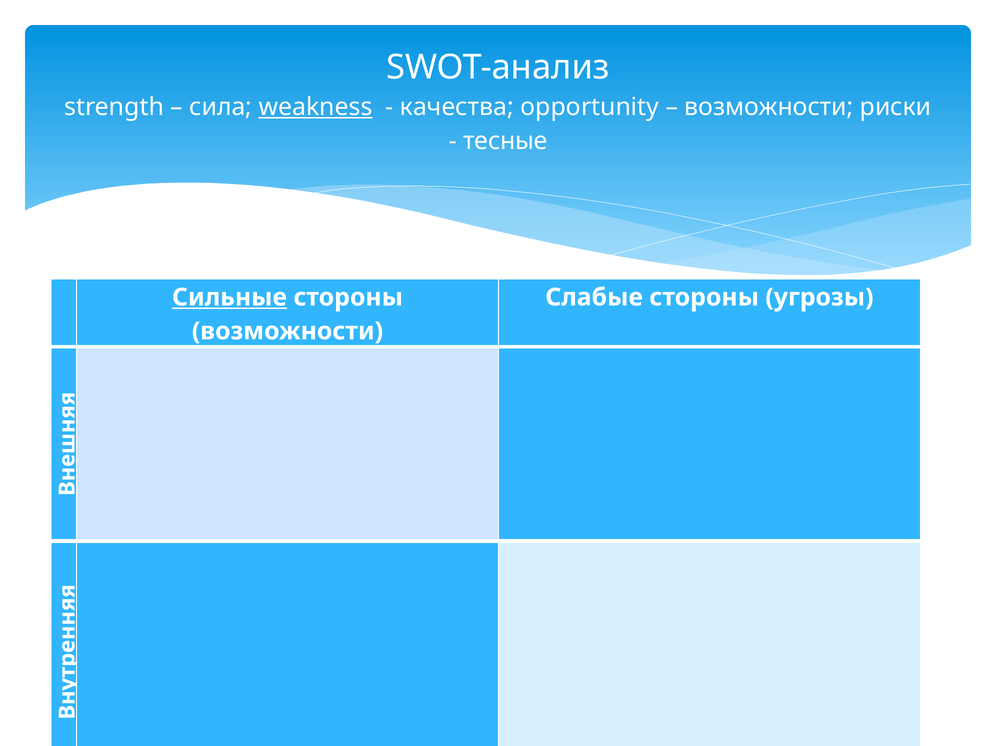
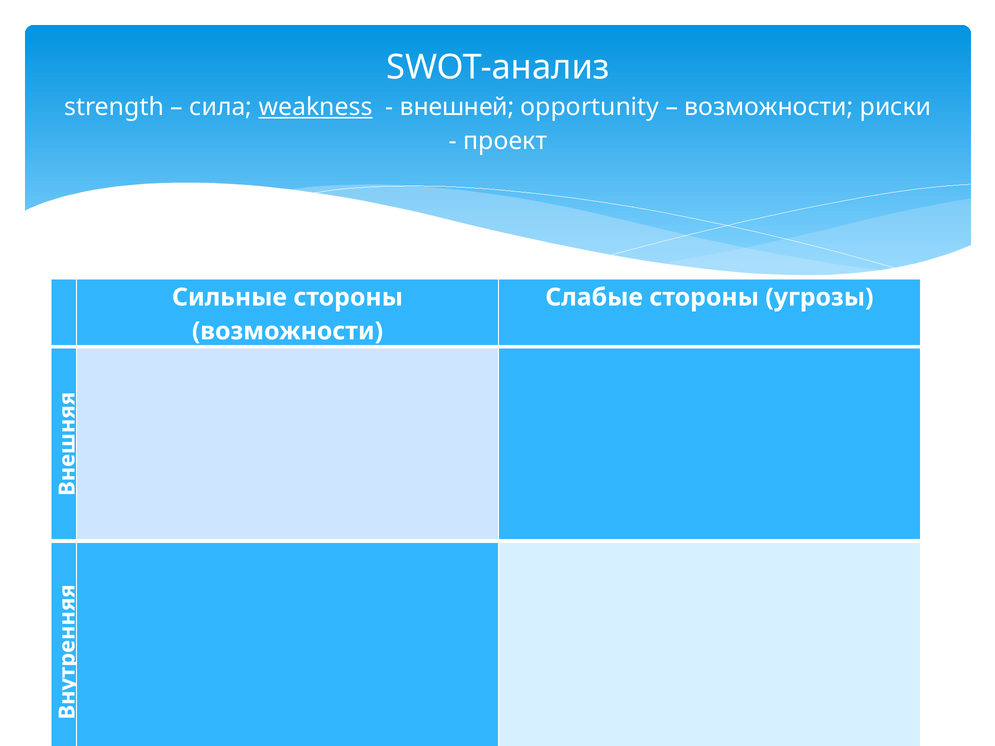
качества: качества -> внешней
тесные: тесные -> проект
Сильные underline: present -> none
